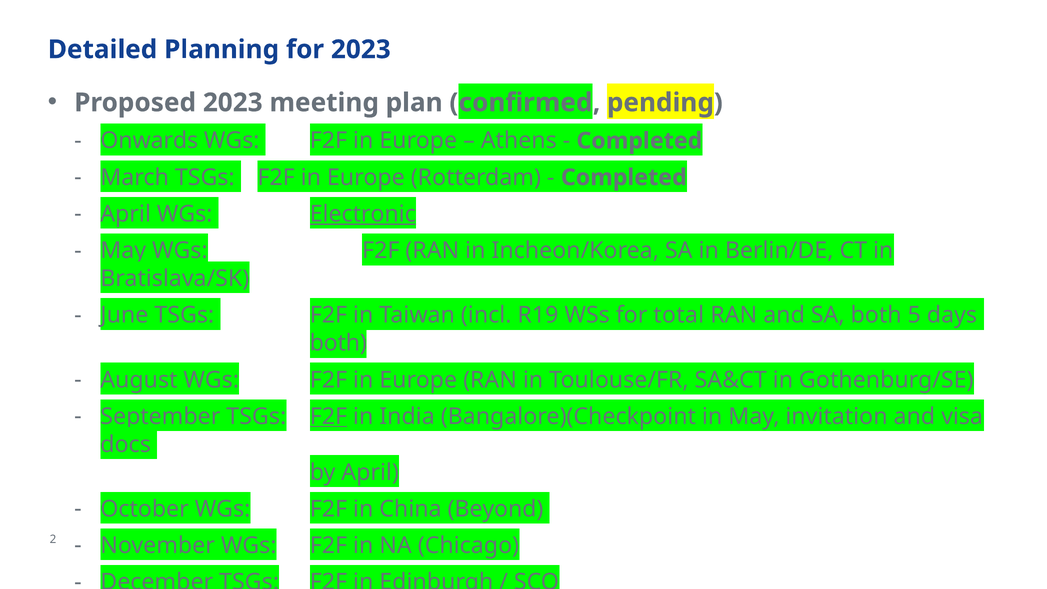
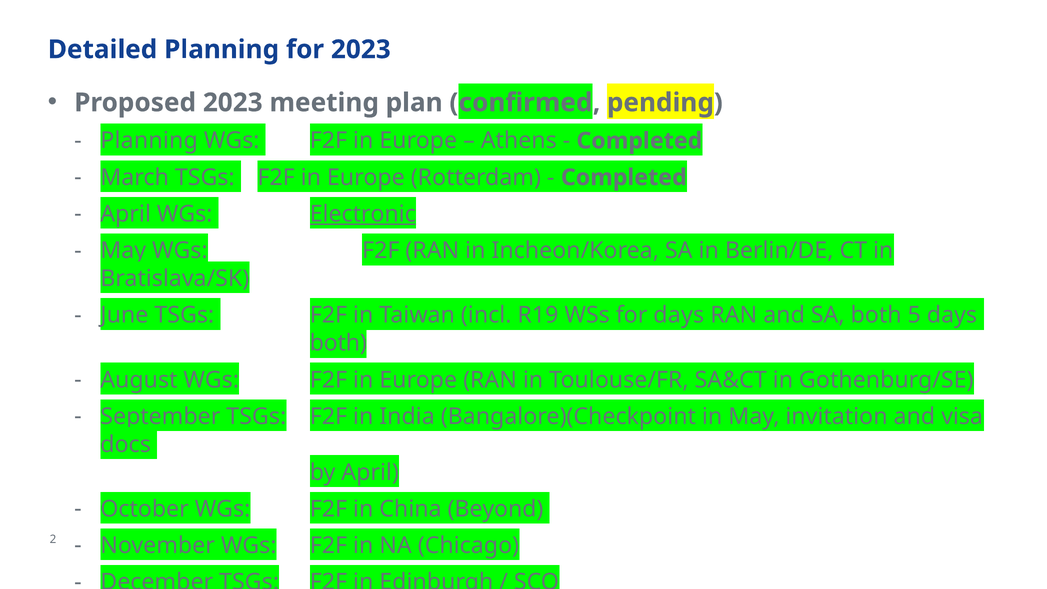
Onwards at (149, 141): Onwards -> Planning
for total: total -> days
F2F at (328, 416) underline: present -> none
